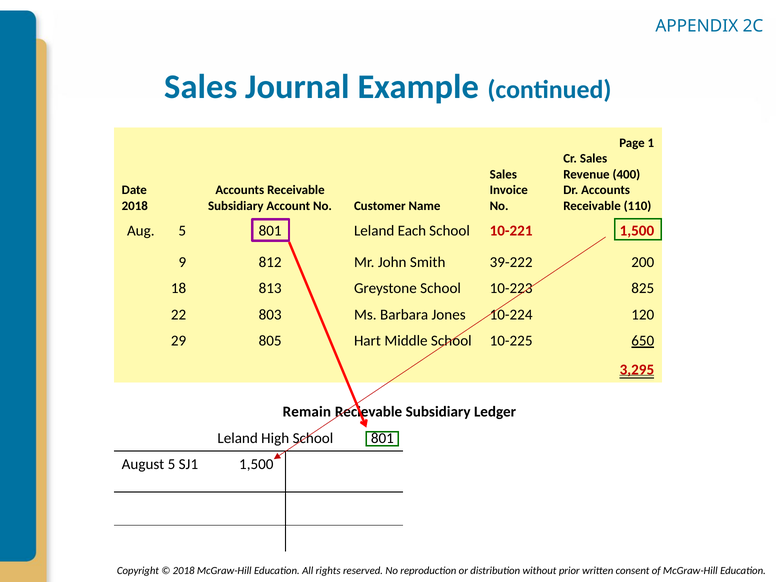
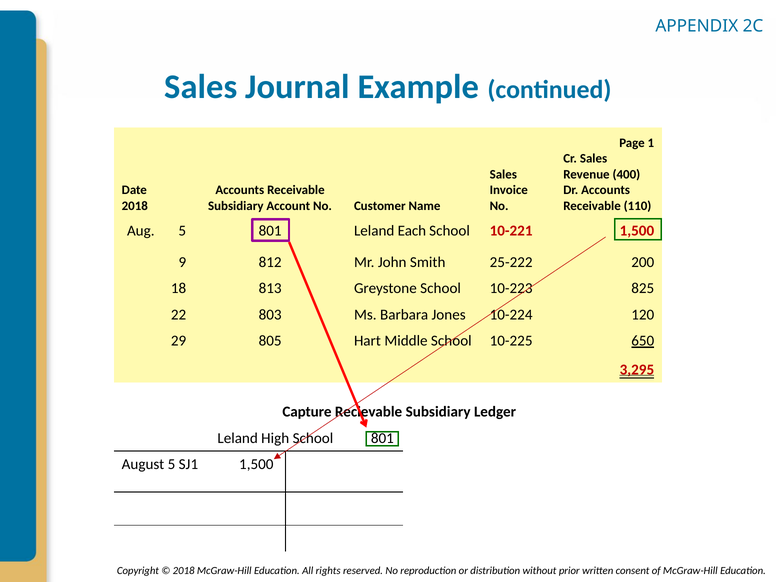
39-222: 39-222 -> 25-222
Remain: Remain -> Capture
